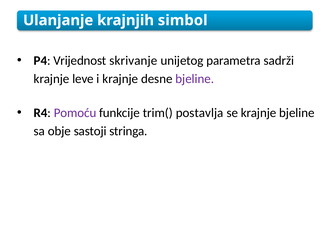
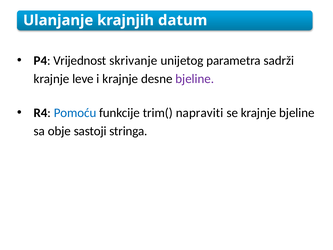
simbol: simbol -> datum
Pomoću colour: purple -> blue
postavlja: postavlja -> napraviti
